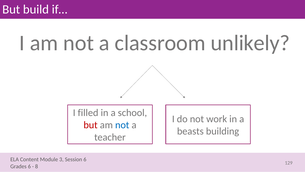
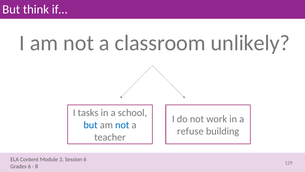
build: build -> think
filled: filled -> tasks
but at (91, 125) colour: red -> blue
beasts: beasts -> refuse
